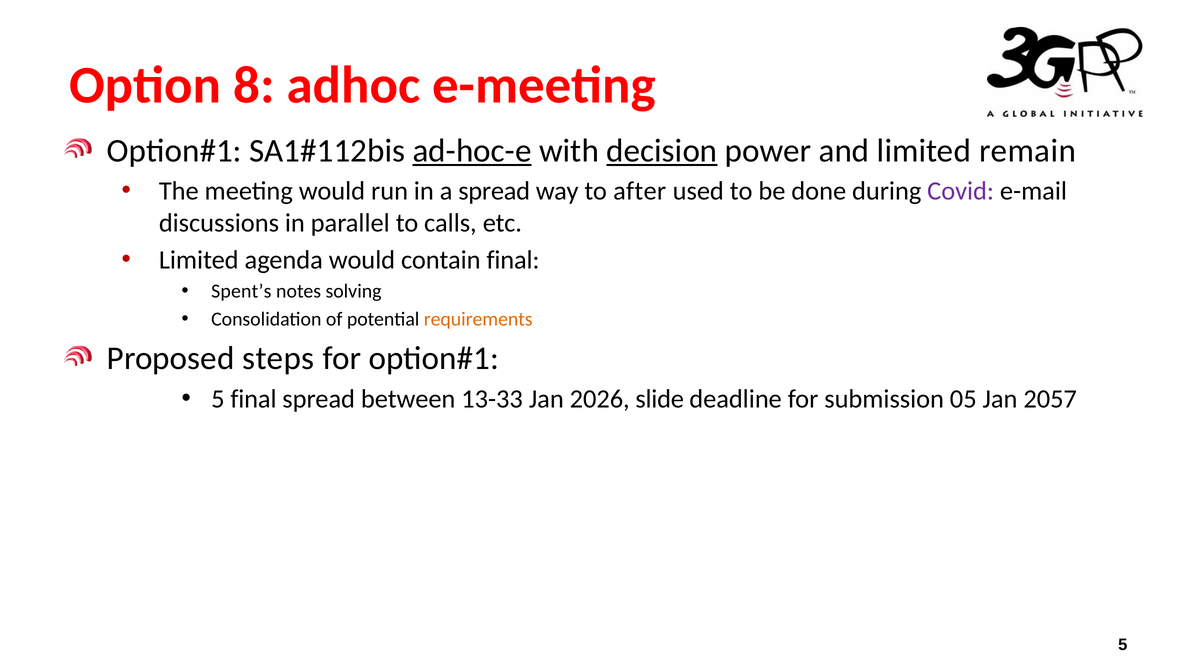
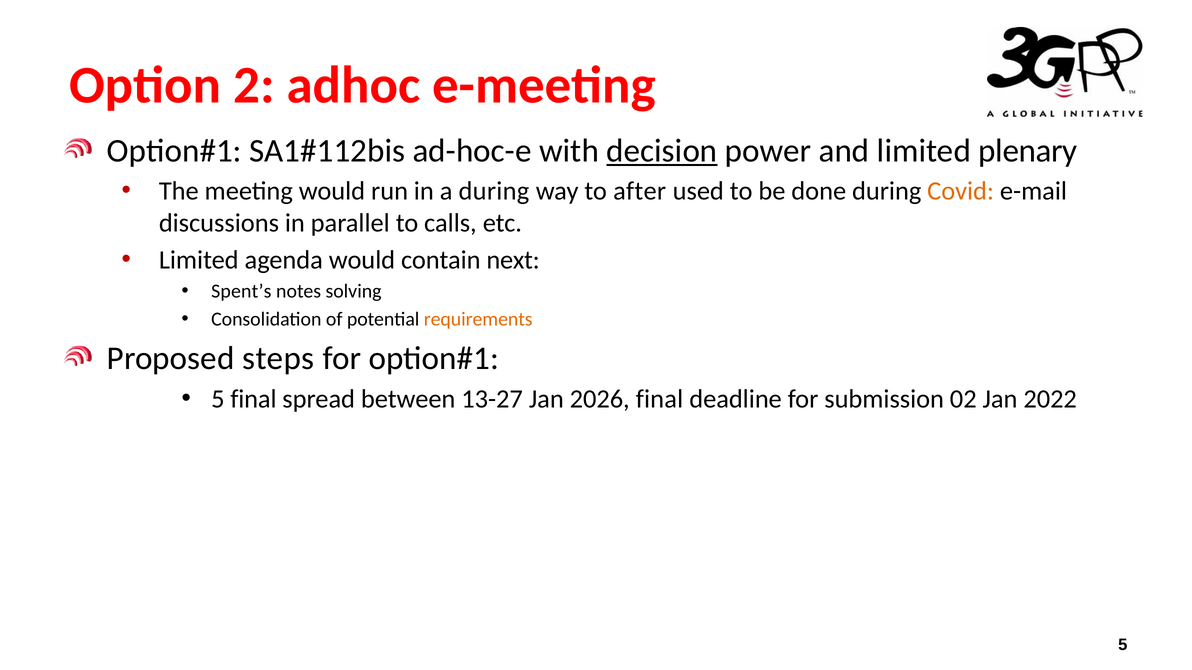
8: 8 -> 2
ad-hoc-e underline: present -> none
remain: remain -> plenary
a spread: spread -> during
Covid colour: purple -> orange
contain final: final -> next
13-33: 13-33 -> 13-27
2026 slide: slide -> final
05: 05 -> 02
2057: 2057 -> 2022
